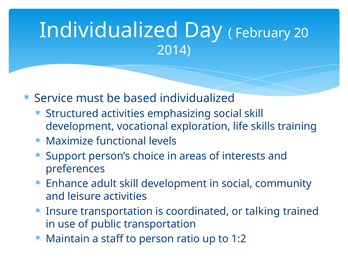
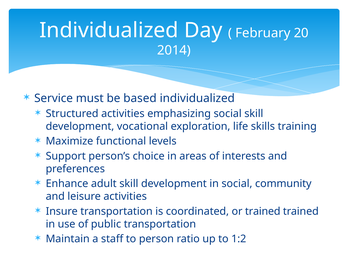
or talking: talking -> trained
